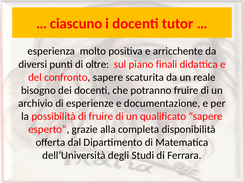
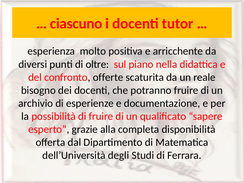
finali: finali -> nella
confronto sapere: sapere -> offerte
